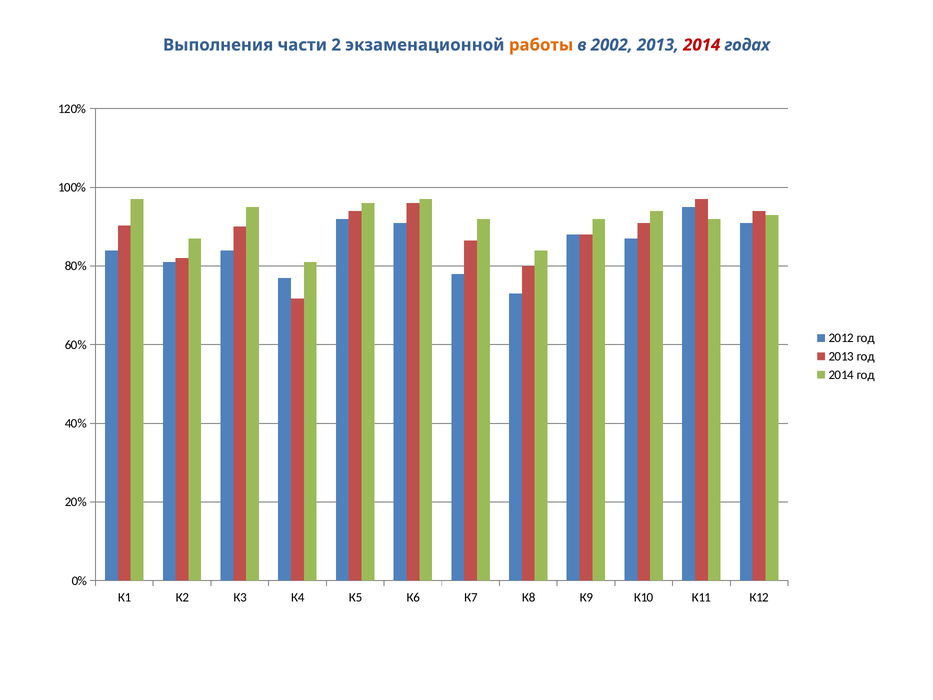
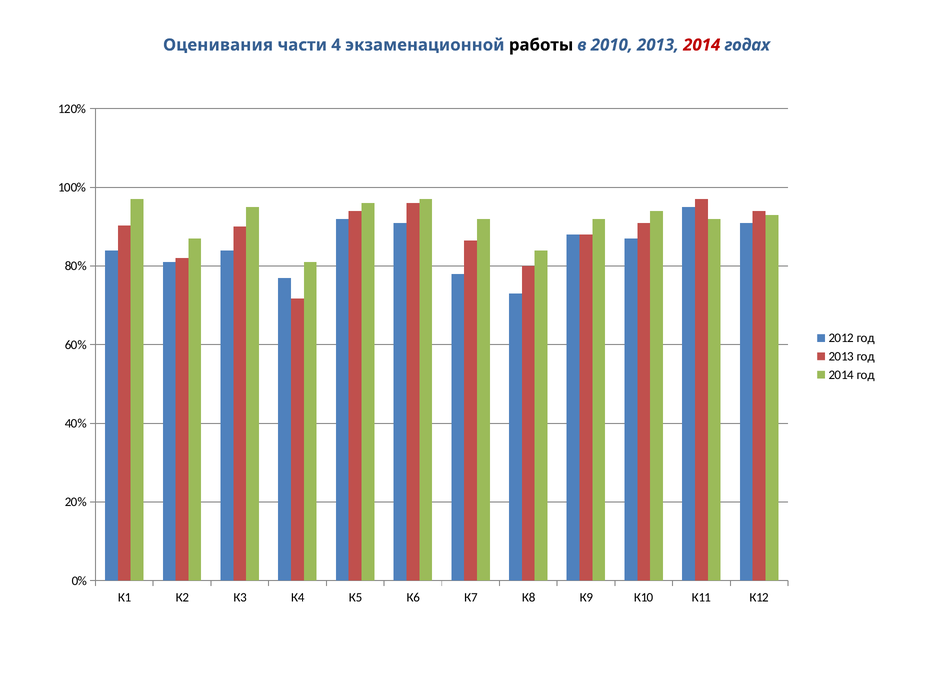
Выполнения: Выполнения -> Оценивания
2: 2 -> 4
работы colour: orange -> black
2002: 2002 -> 2010
